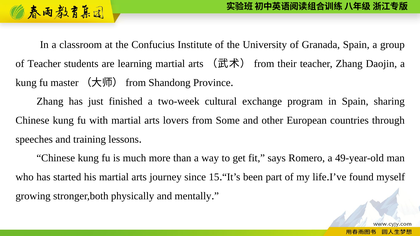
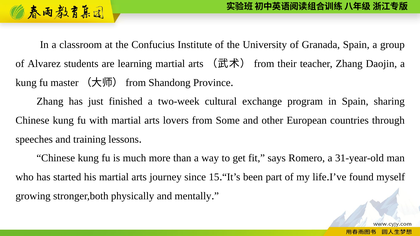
of Teacher: Teacher -> Alvarez
49-year-old: 49-year-old -> 31-year-old
